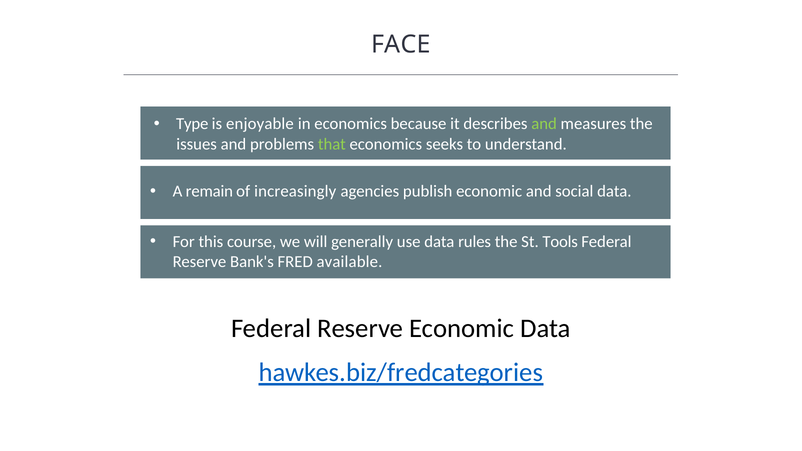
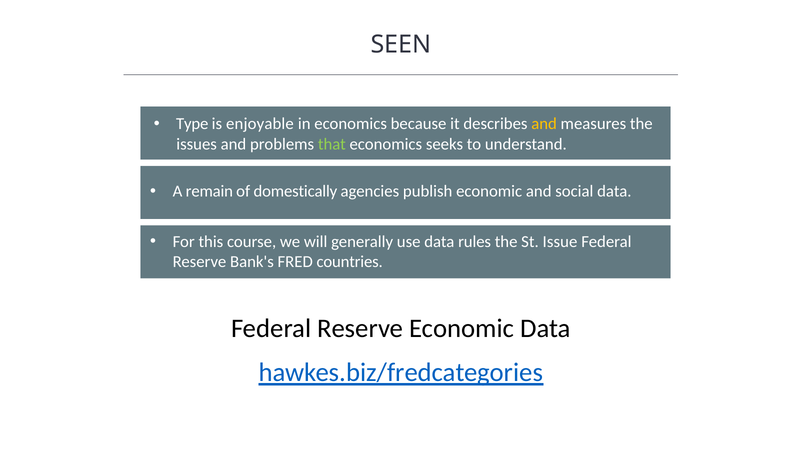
FACE: FACE -> SEEN
and at (544, 124) colour: light green -> yellow
increasingly: increasingly -> domestically
Tools: Tools -> Issue
available: available -> countries
